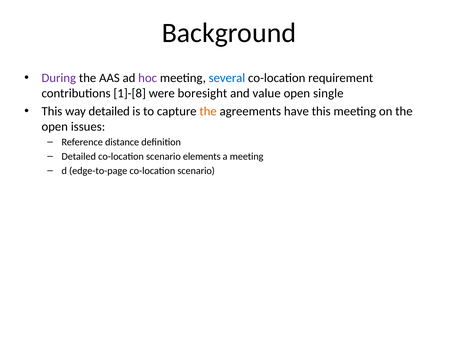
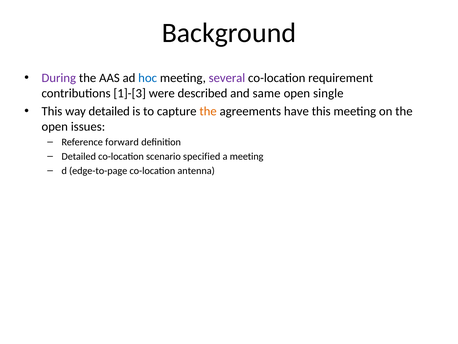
hoc colour: purple -> blue
several colour: blue -> purple
1]-[8: 1]-[8 -> 1]-[3
boresight: boresight -> described
value: value -> same
distance: distance -> forward
elements: elements -> specified
scenario at (196, 170): scenario -> antenna
